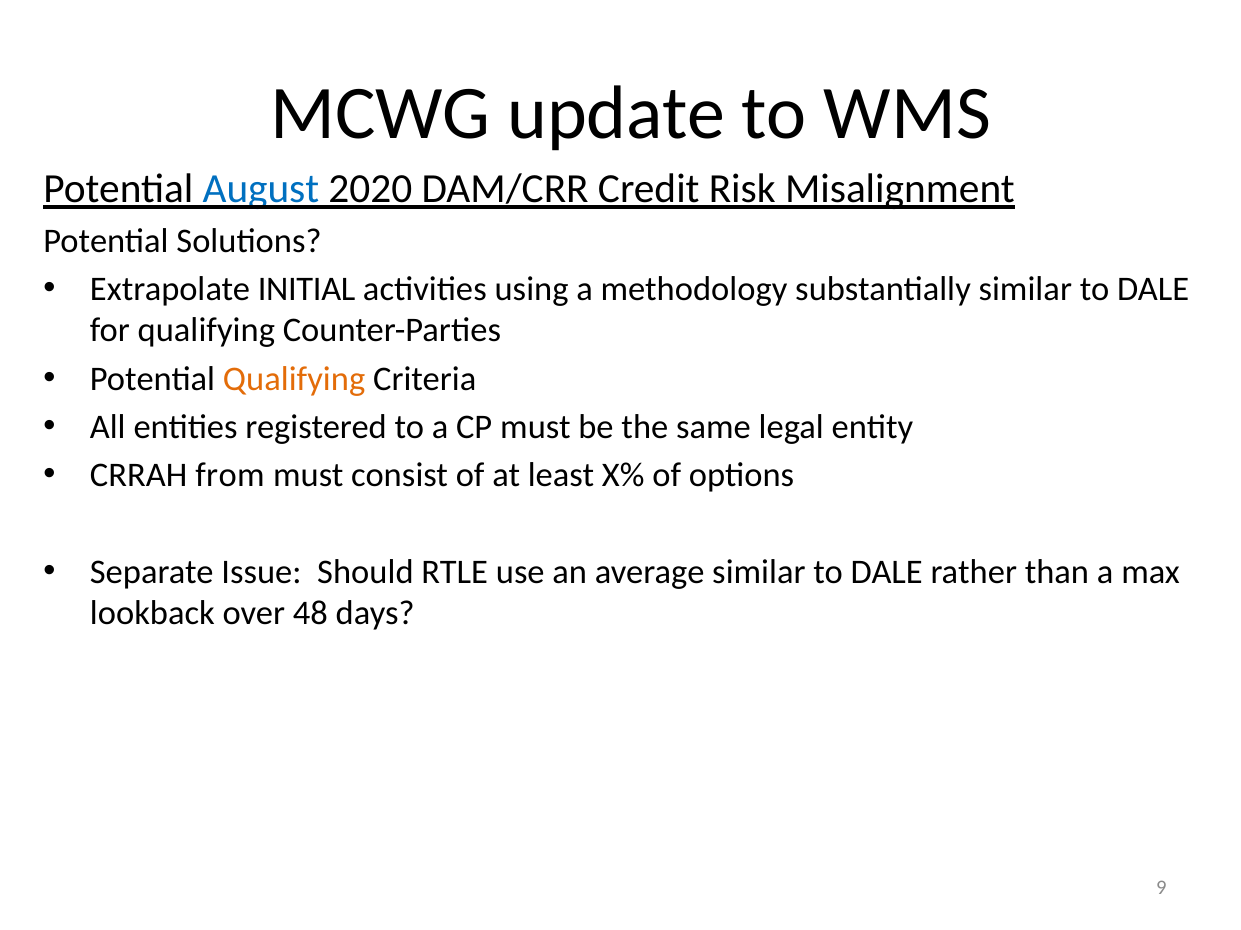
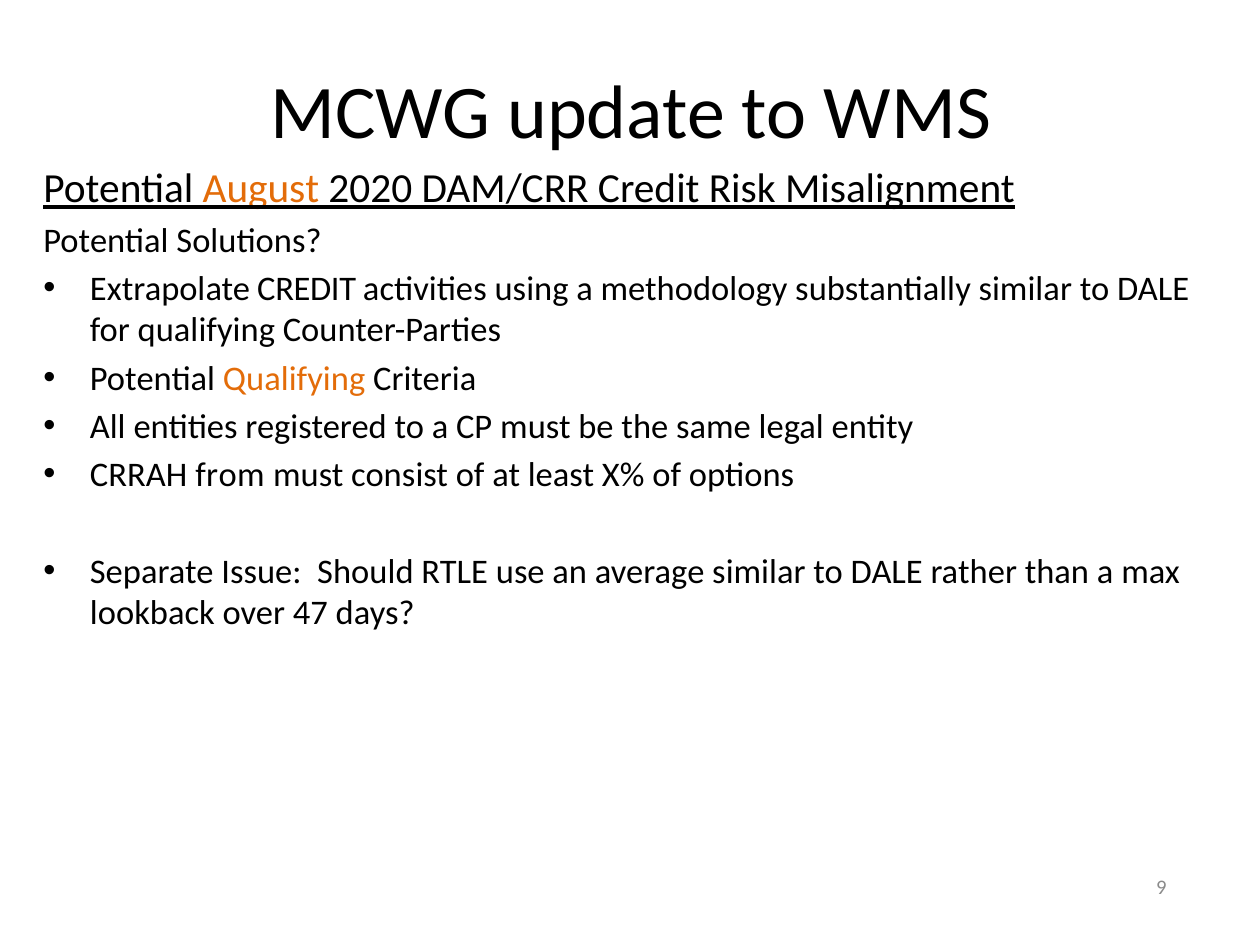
August colour: blue -> orange
Extrapolate INITIAL: INITIAL -> CREDIT
48: 48 -> 47
